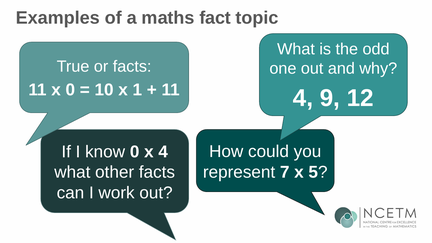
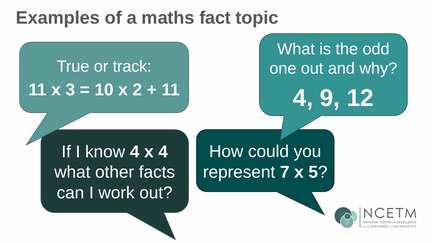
or facts: facts -> track
x 0: 0 -> 3
1: 1 -> 2
know 0: 0 -> 4
